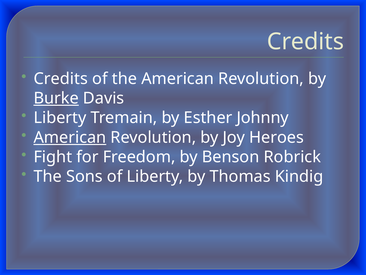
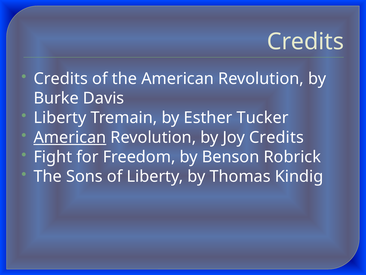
Burke underline: present -> none
Johnny: Johnny -> Tucker
Joy Heroes: Heroes -> Credits
